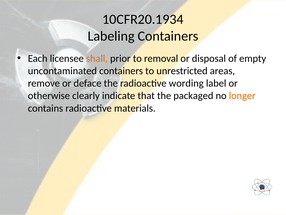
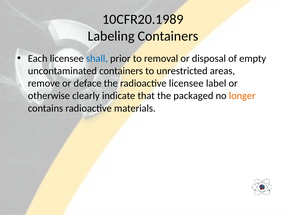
10CFR20.1934: 10CFR20.1934 -> 10CFR20.1989
shall colour: orange -> blue
radioactive wording: wording -> licensee
